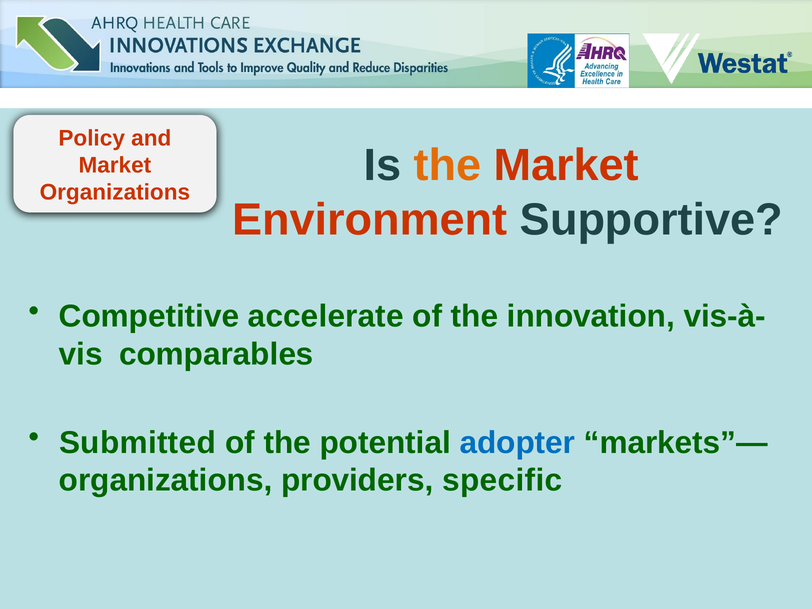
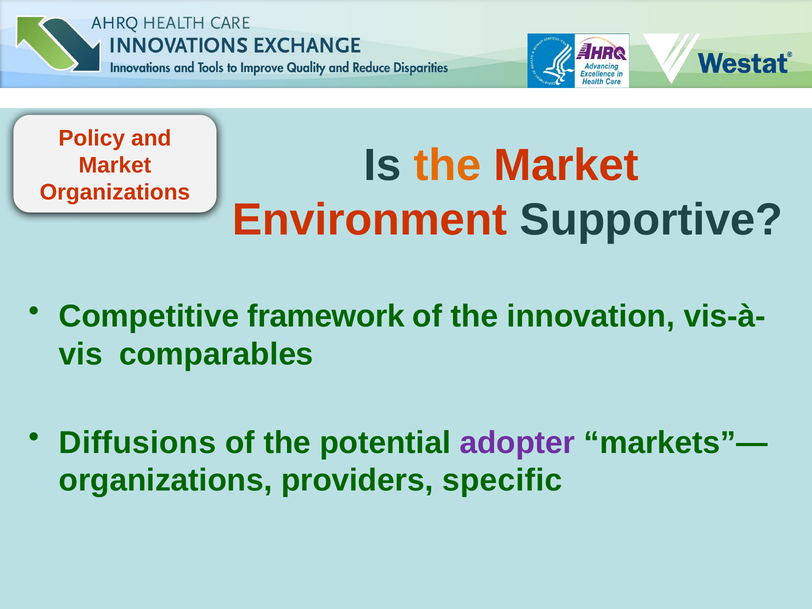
accelerate: accelerate -> framework
Submitted: Submitted -> Diffusions
adopter colour: blue -> purple
